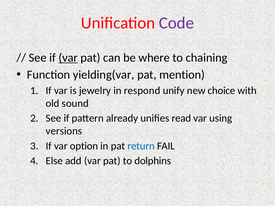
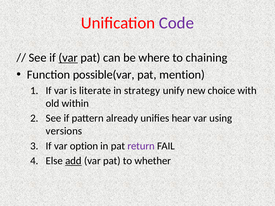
yielding(var: yielding(var -> possible(var
jewelry: jewelry -> literate
respond: respond -> strategy
sound: sound -> within
read: read -> hear
return colour: blue -> purple
add underline: none -> present
dolphins: dolphins -> whether
